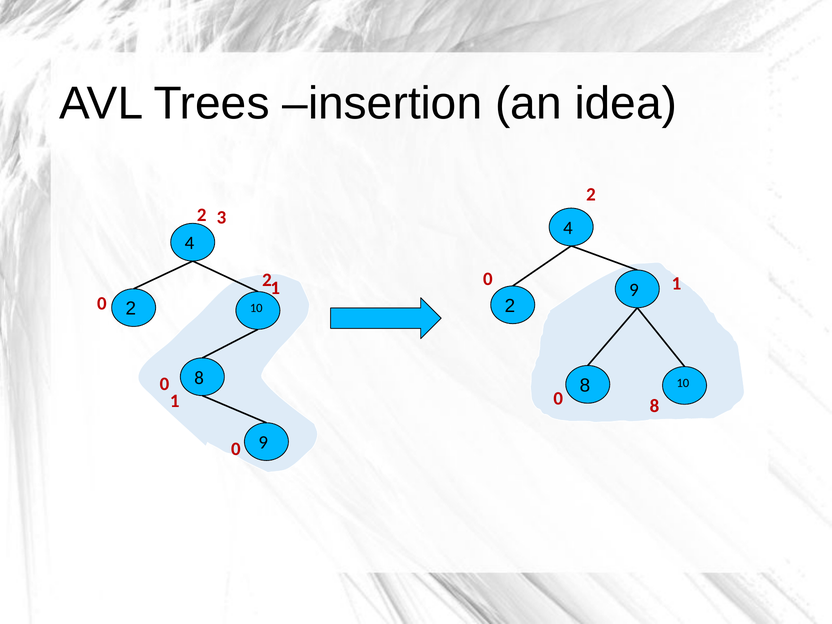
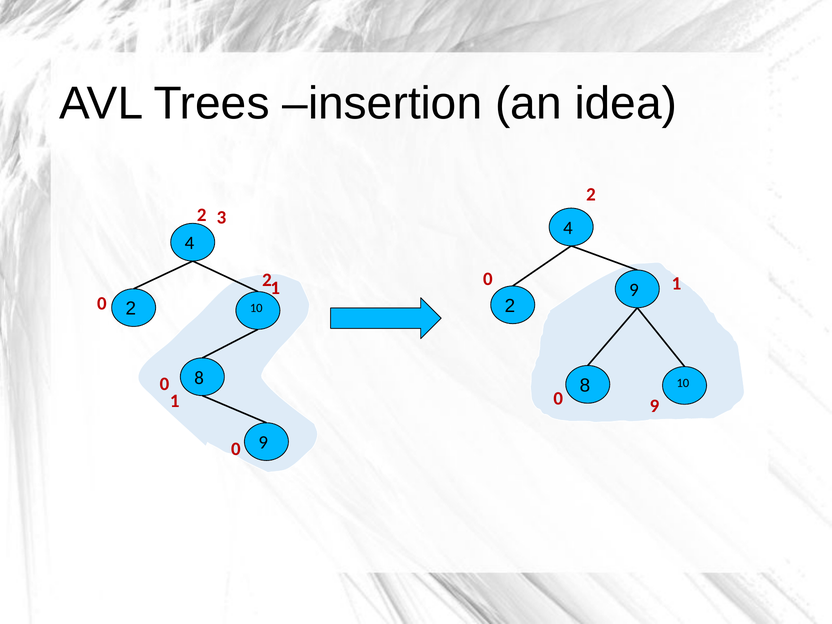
0 8: 8 -> 9
